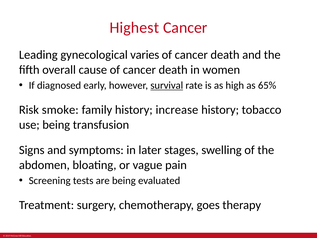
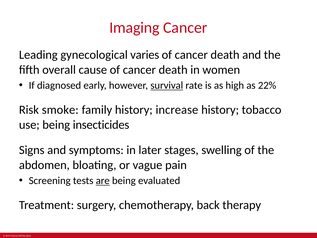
Highest: Highest -> Imaging
65%: 65% -> 22%
transfusion: transfusion -> insecticides
are underline: none -> present
goes: goes -> back
